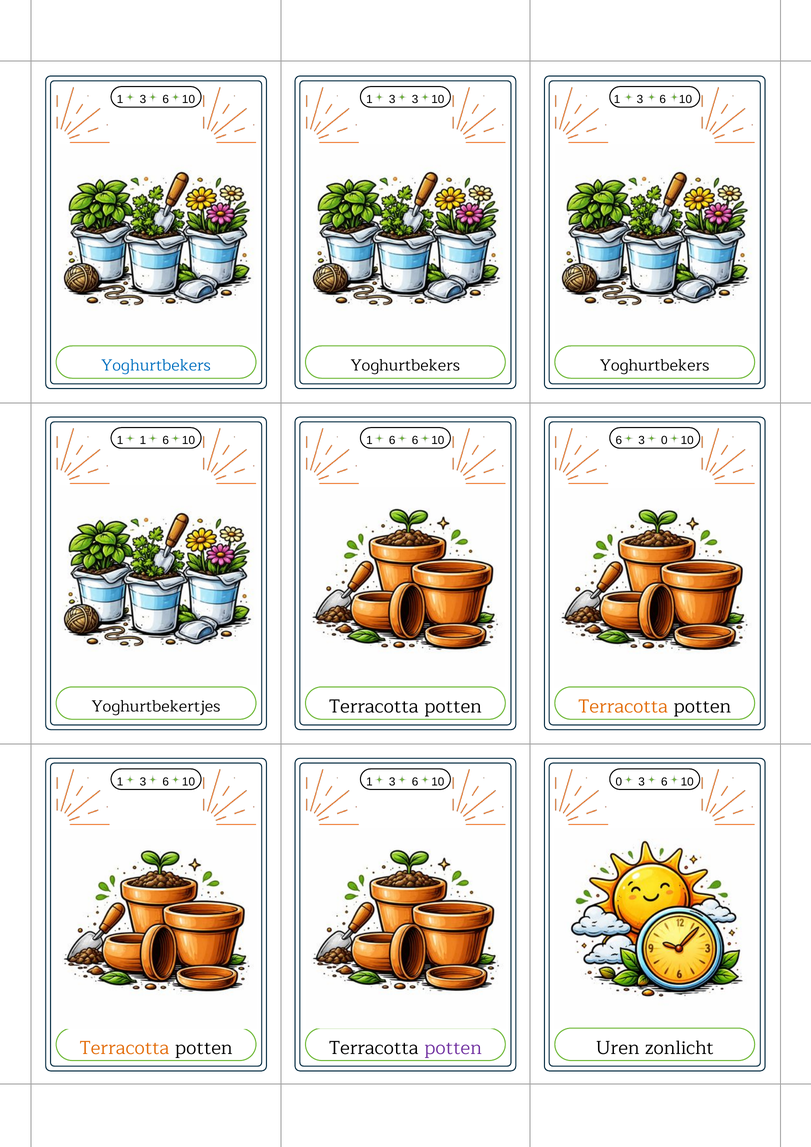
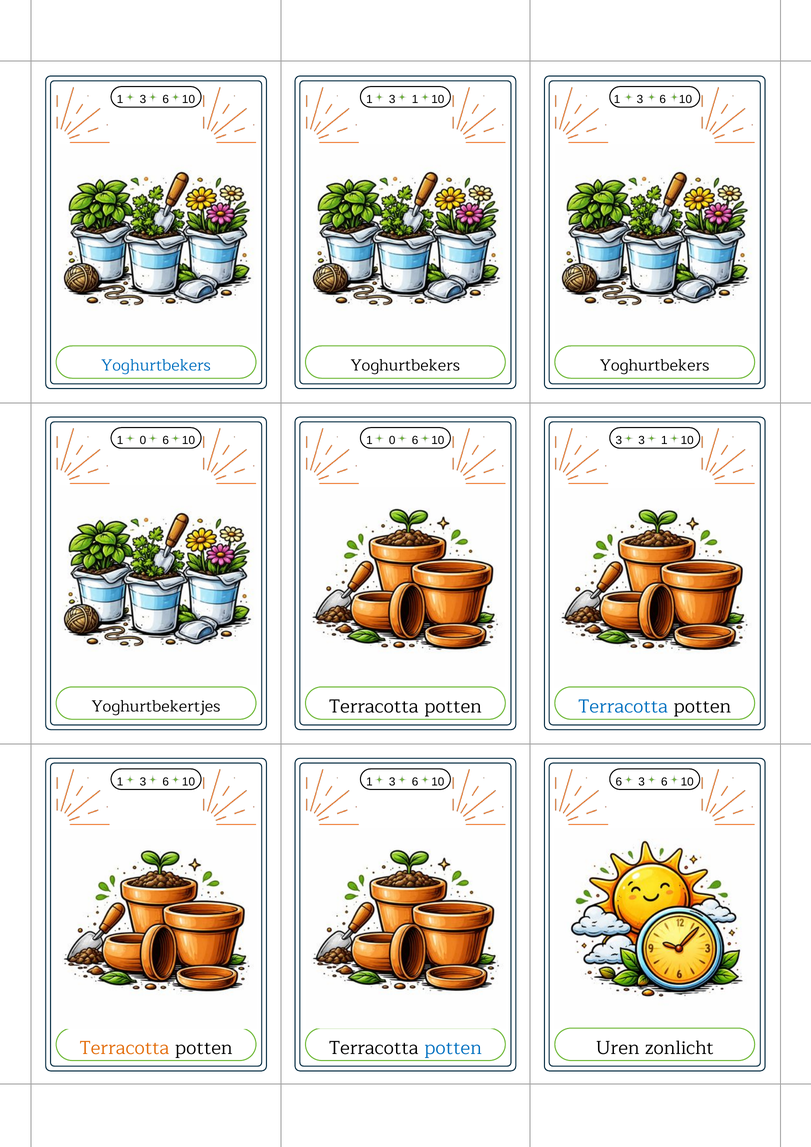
1 3 3: 3 -> 1
1 at (143, 441): 1 -> 0
6 at (392, 441): 6 -> 0
10 6: 6 -> 3
0 at (664, 441): 0 -> 1
Terracotta at (623, 707) colour: orange -> blue
10 0: 0 -> 6
potten at (453, 1048) colour: purple -> blue
